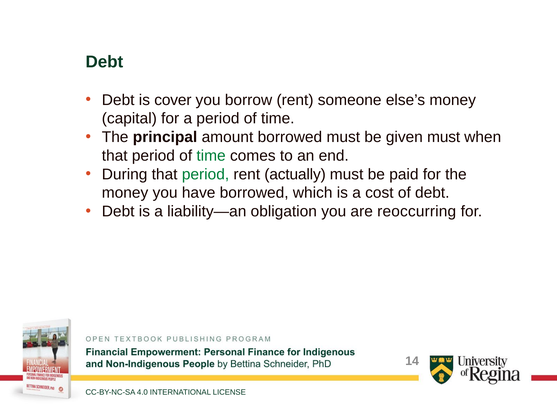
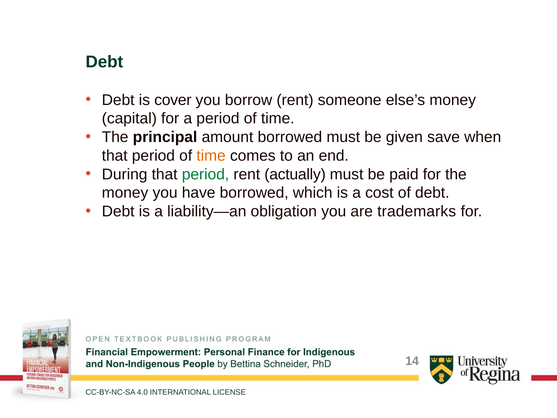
given must: must -> save
time at (211, 156) colour: green -> orange
reoccurring: reoccurring -> trademarks
